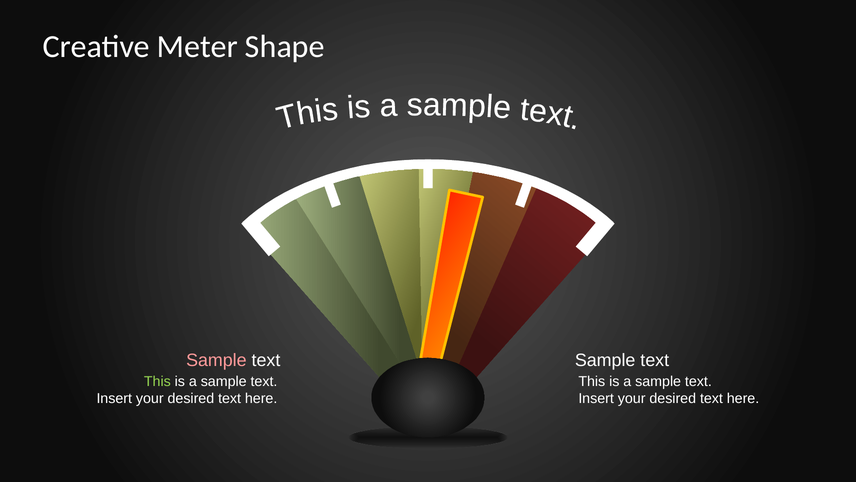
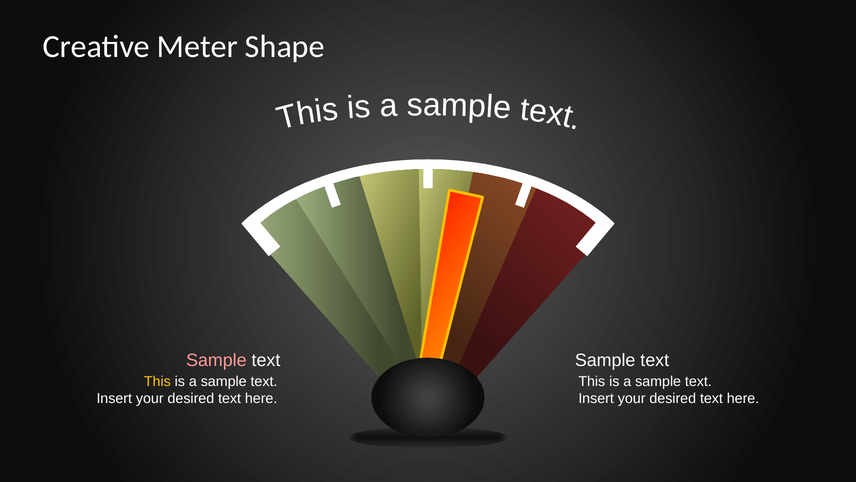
This at (157, 381) colour: light green -> yellow
